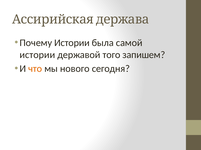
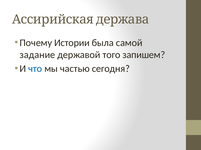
истории at (37, 55): истории -> задание
что colour: orange -> blue
нового: нового -> частью
